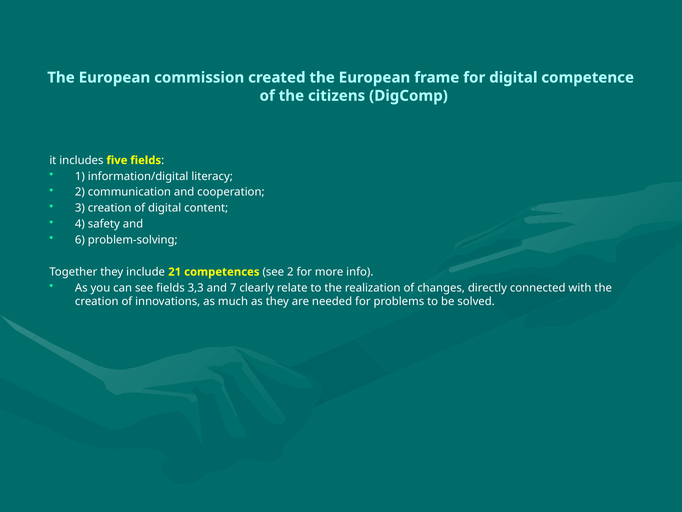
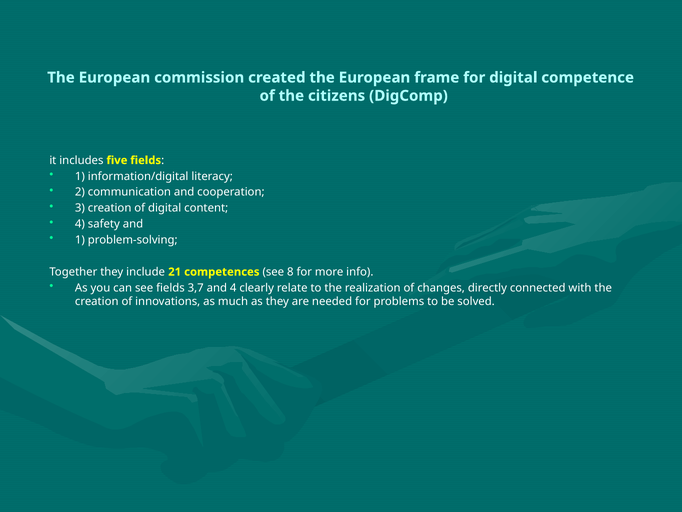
6 at (80, 240): 6 -> 1
see 2: 2 -> 8
3,3: 3,3 -> 3,7
and 7: 7 -> 4
